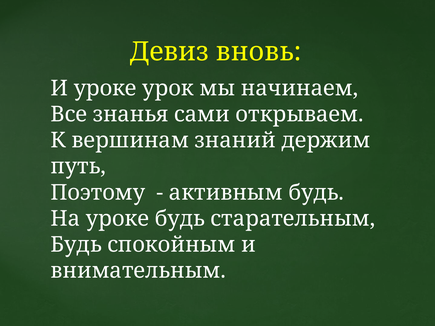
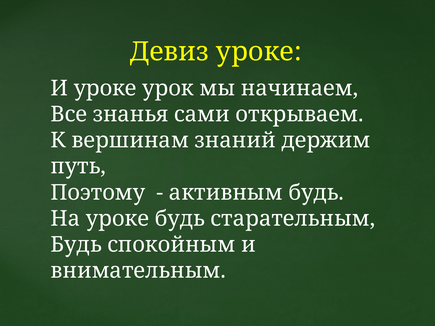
Девиз вновь: вновь -> уроке
